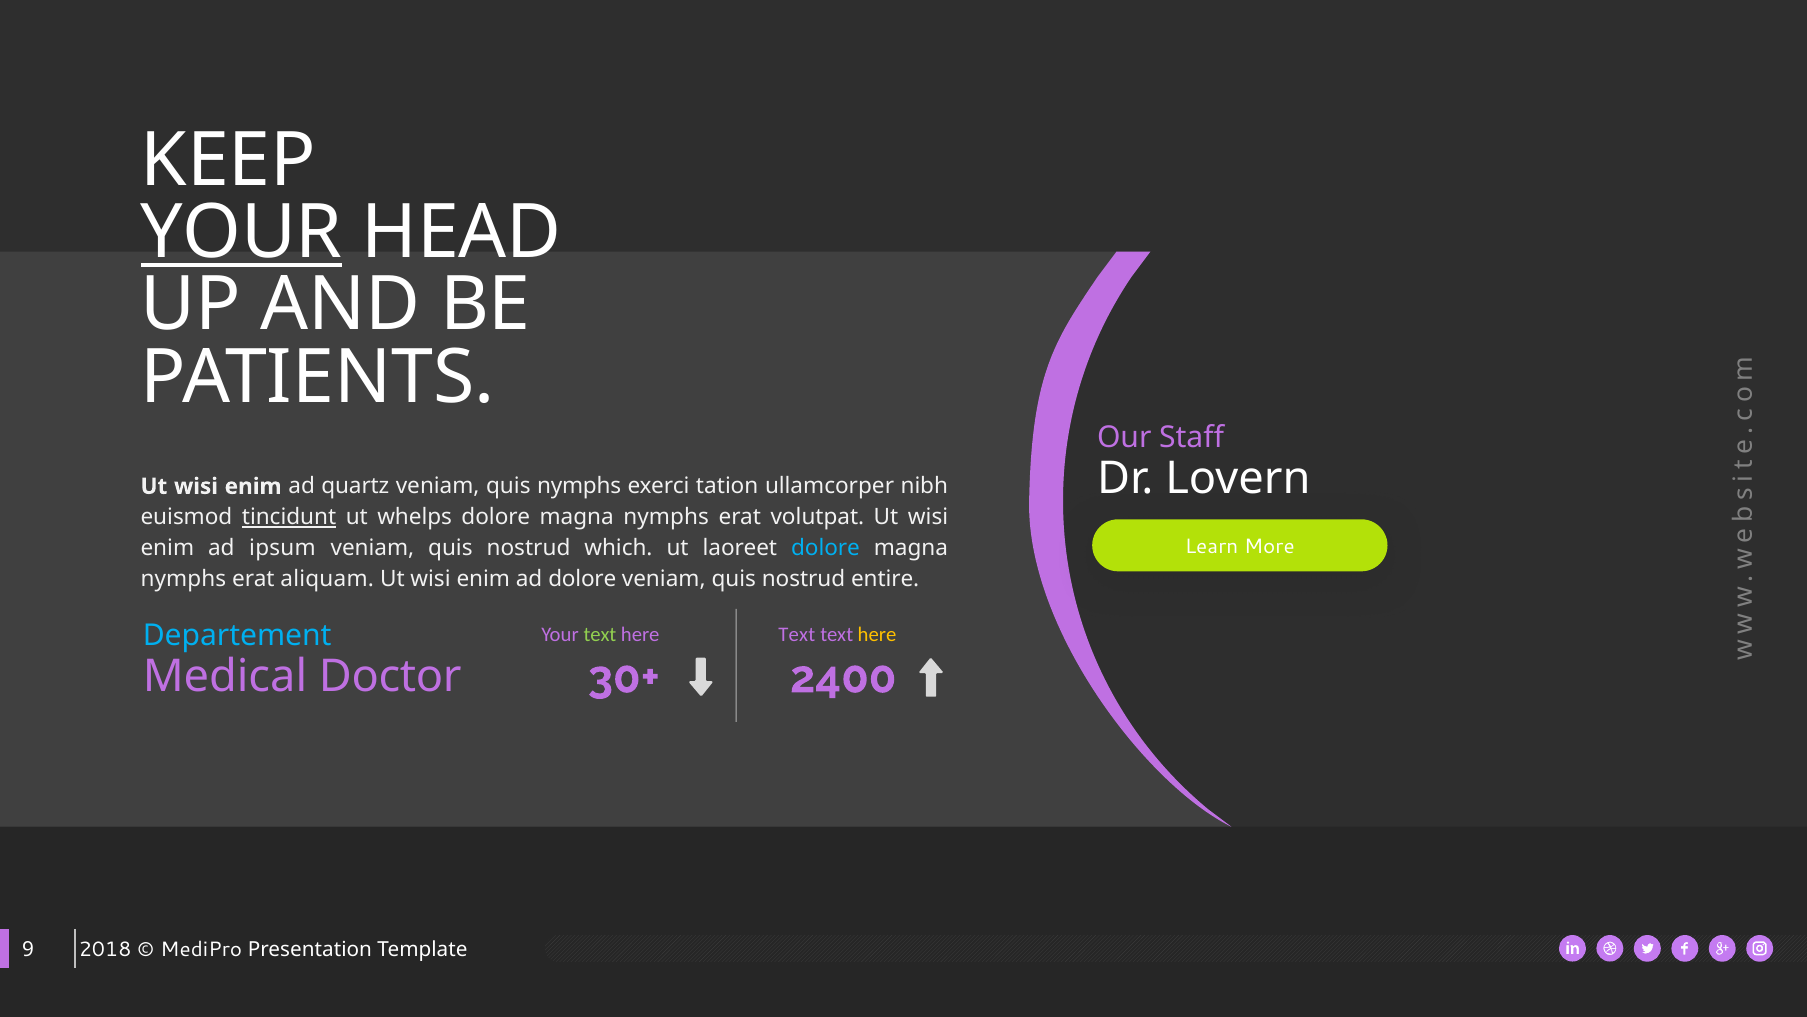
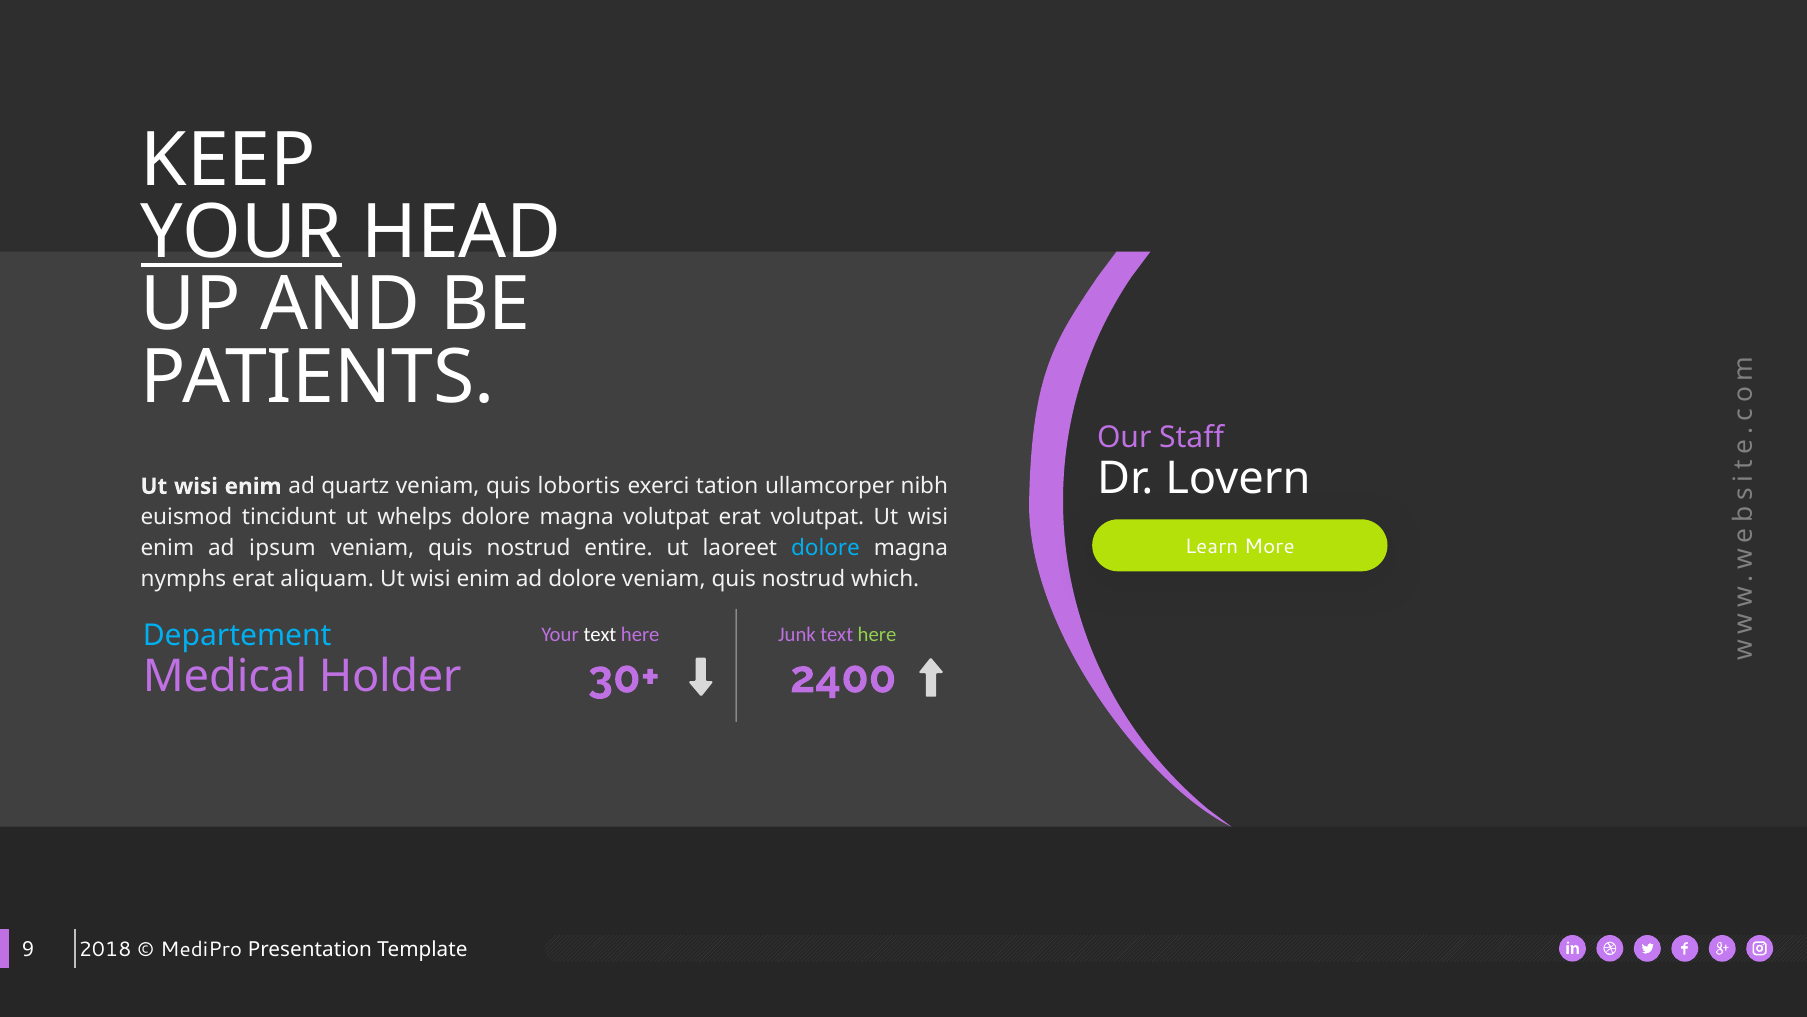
quis nymphs: nymphs -> lobortis
tincidunt underline: present -> none
nymphs at (666, 517): nymphs -> volutpat
which: which -> entire
entire: entire -> which
text at (600, 634) colour: light green -> white
Text at (797, 634): Text -> Junk
here at (877, 634) colour: yellow -> light green
Doctor: Doctor -> Holder
